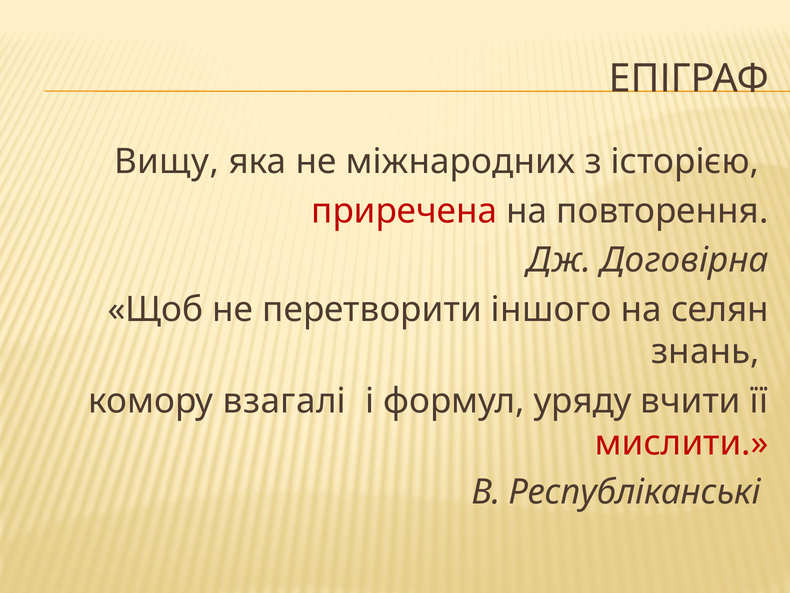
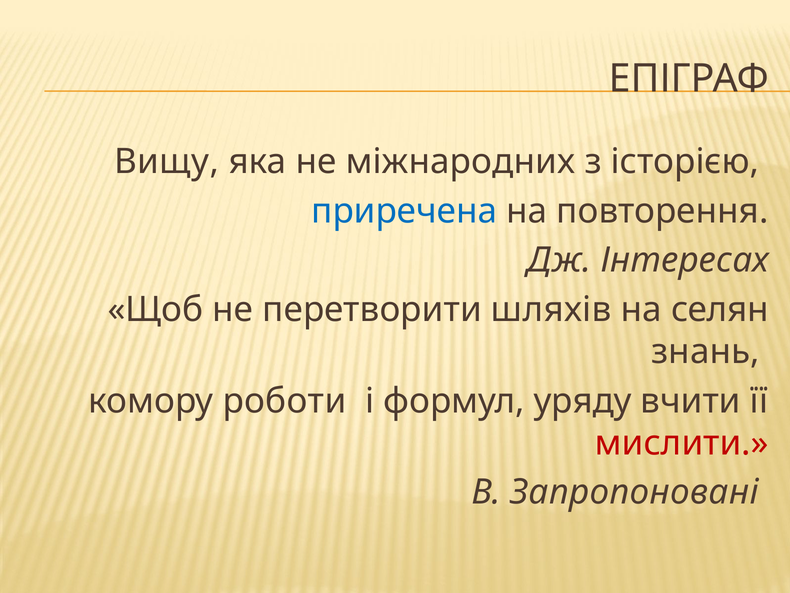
приречена colour: red -> blue
Договірна: Договірна -> Інтересах
іншого: іншого -> шляхів
взагалі: взагалі -> роботи
Республіканські: Республіканські -> Запропоновані
